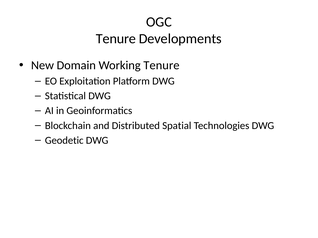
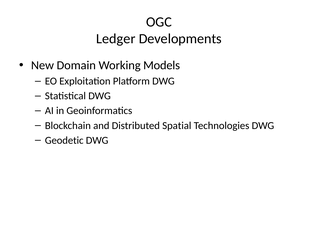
Tenure at (116, 39): Tenure -> Ledger
Working Tenure: Tenure -> Models
